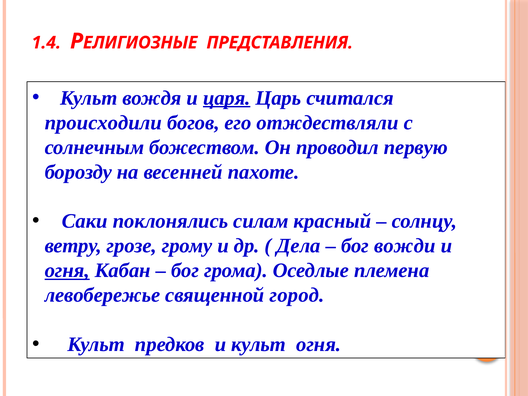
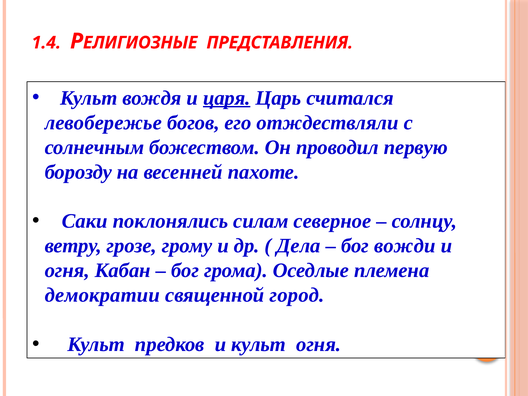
происходили: происходили -> левобережье
красный: красный -> северное
огня at (67, 271) underline: present -> none
левобережье: левобережье -> демократии
